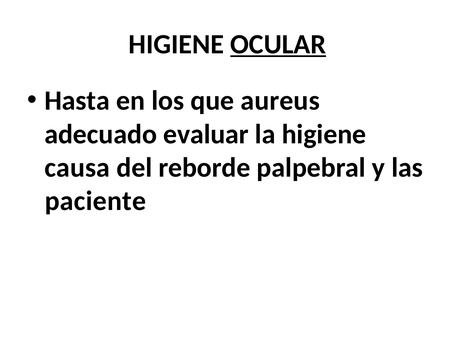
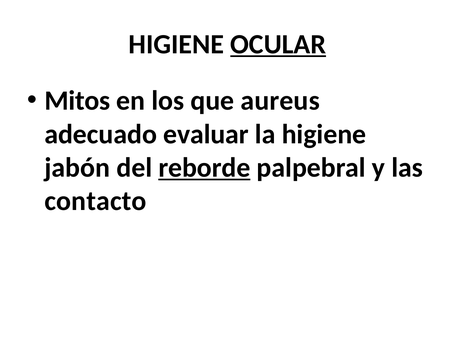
Hasta: Hasta -> Mitos
causa: causa -> jabón
reborde underline: none -> present
paciente: paciente -> contacto
